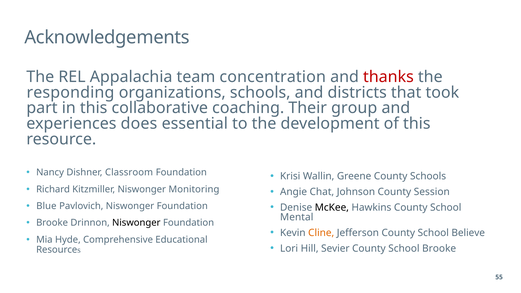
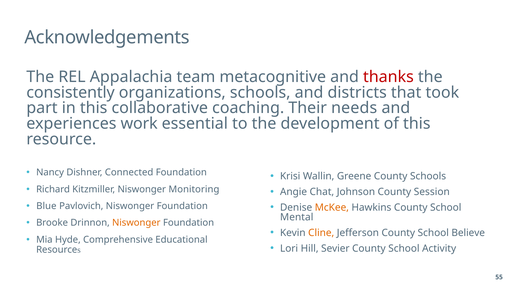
concentration: concentration -> metacognitive
responding: responding -> consistently
group: group -> needs
does: does -> work
Classroom: Classroom -> Connected
McKee colour: black -> orange
Niswonger at (136, 223) colour: black -> orange
School Brooke: Brooke -> Activity
